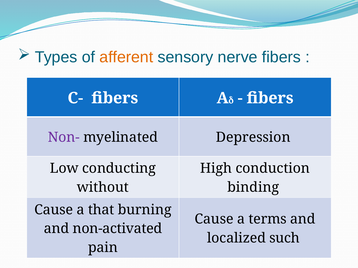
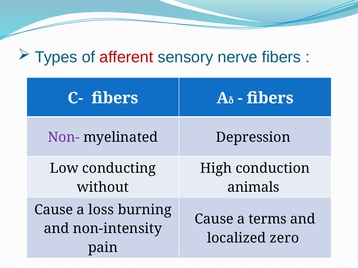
afferent colour: orange -> red
binding: binding -> animals
that: that -> loss
non-activated: non-activated -> non-intensity
such: such -> zero
